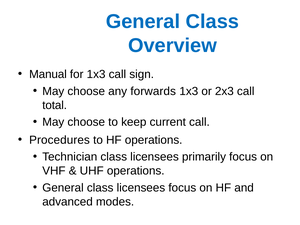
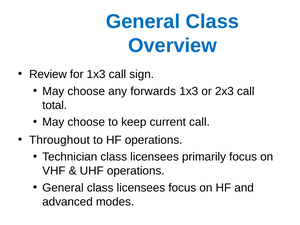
Manual: Manual -> Review
Procedures: Procedures -> Throughout
